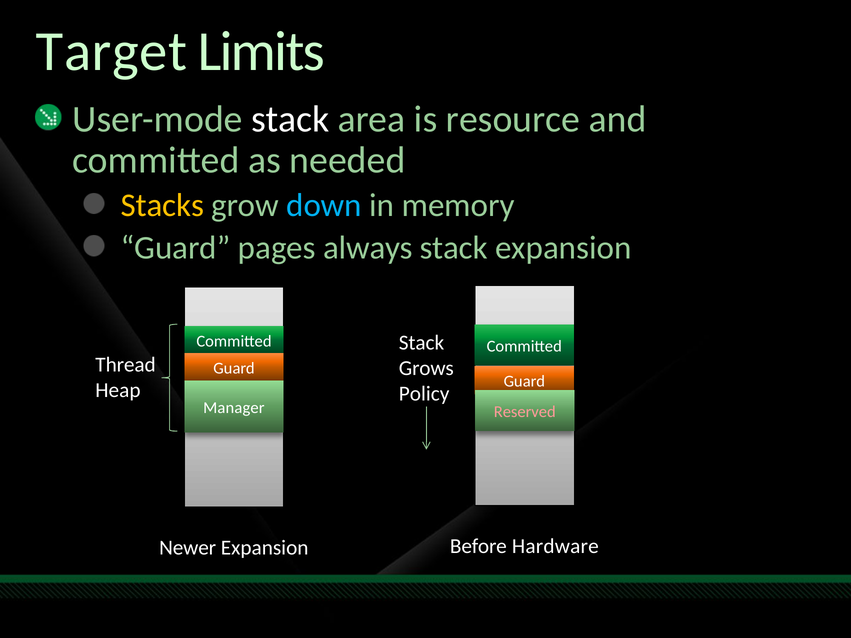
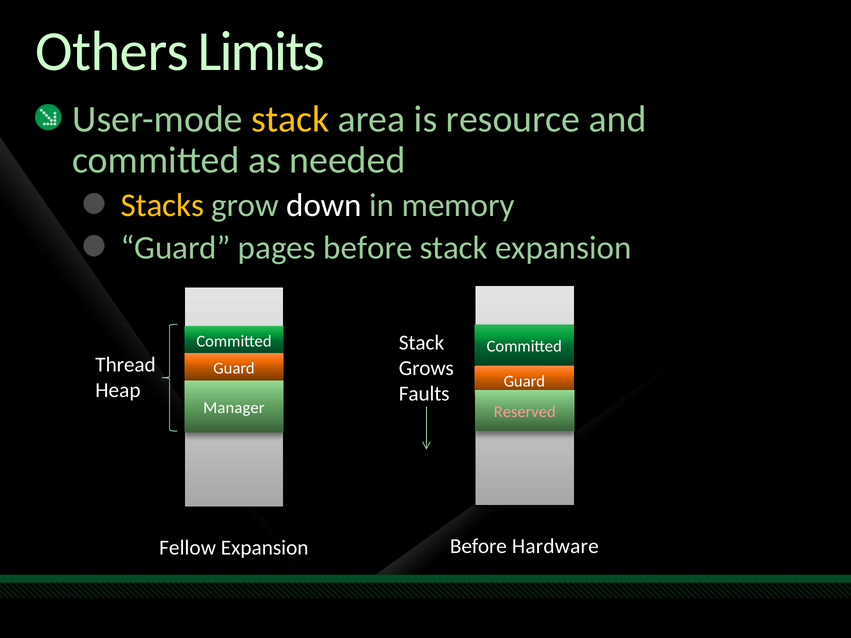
Target: Target -> Others
stack at (290, 119) colour: white -> yellow
down colour: light blue -> white
pages always: always -> before
Policy: Policy -> Faults
Newer: Newer -> Fellow
